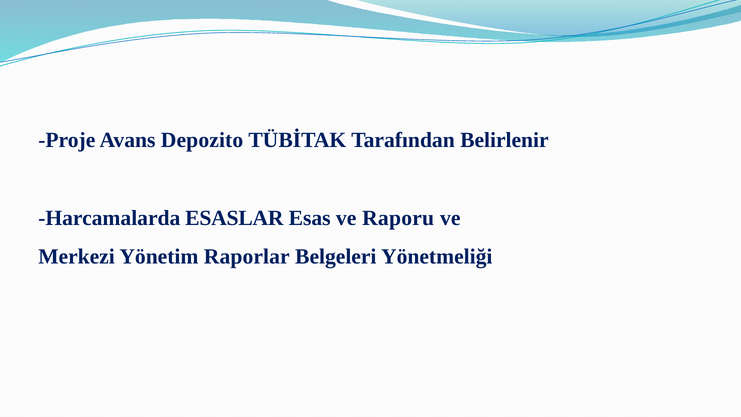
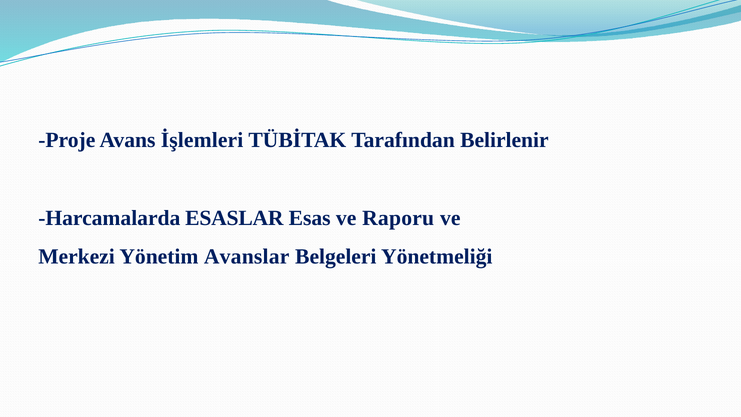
Depozito: Depozito -> İşlemleri
Raporlar: Raporlar -> Avanslar
